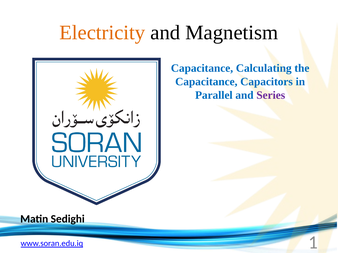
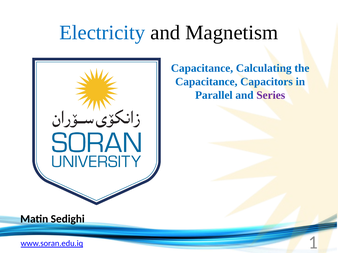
Electricity colour: orange -> blue
